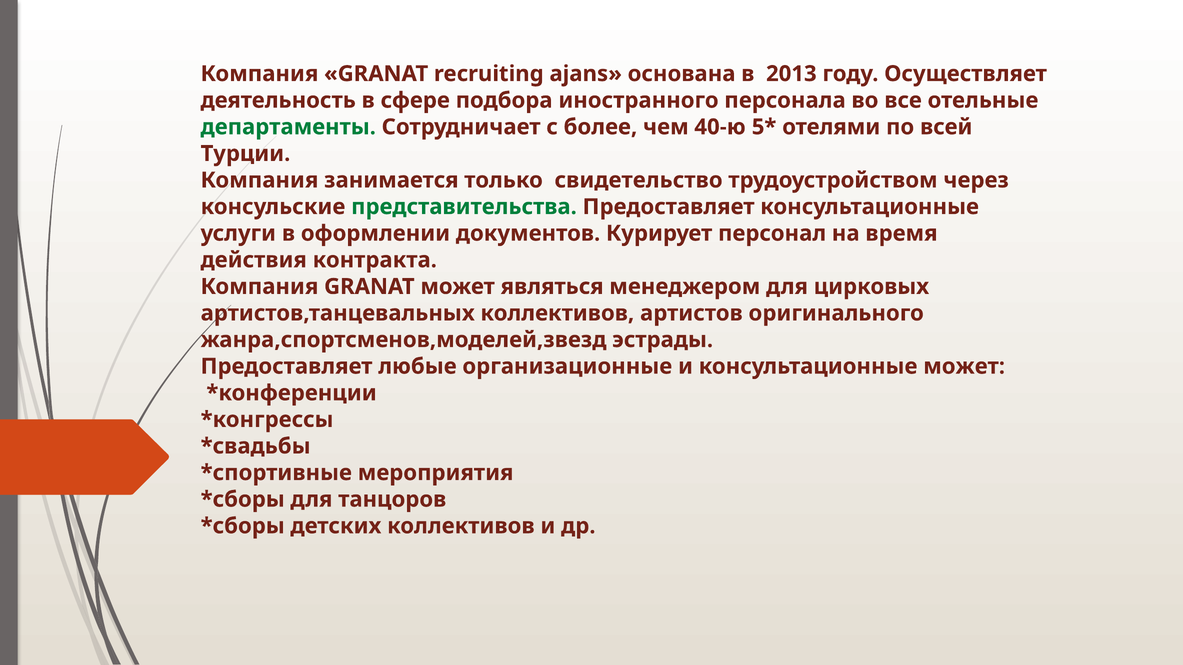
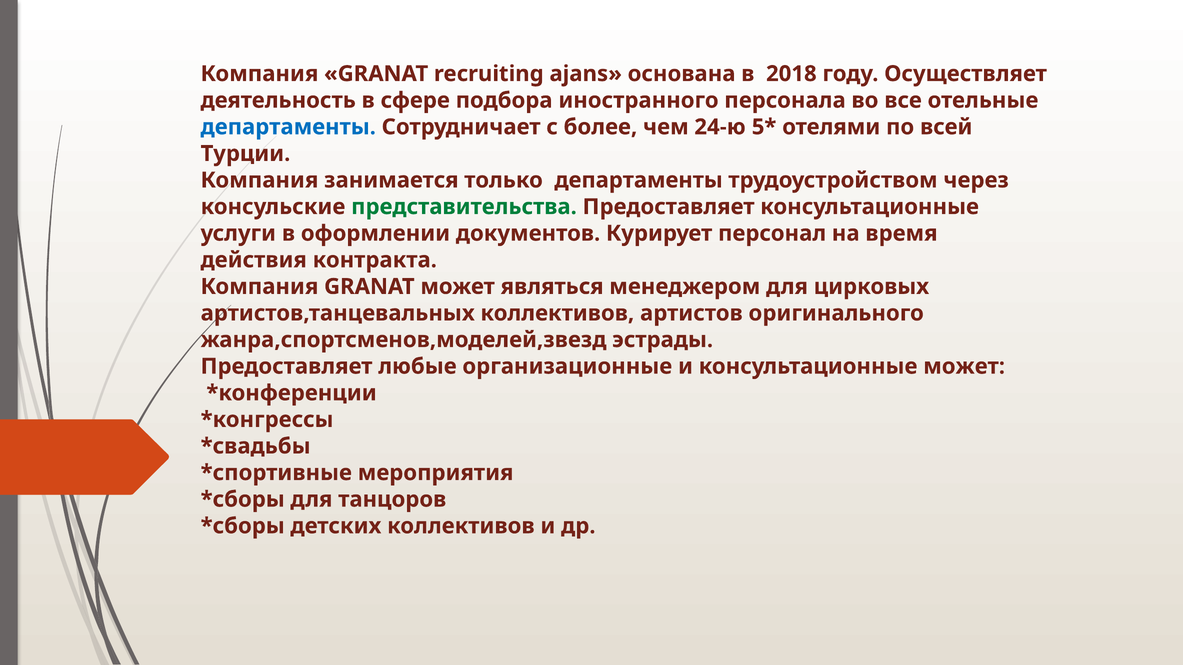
2013: 2013 -> 2018
департаменты at (288, 127) colour: green -> blue
40-ю: 40-ю -> 24-ю
только свидетельство: свидетельство -> департаменты
